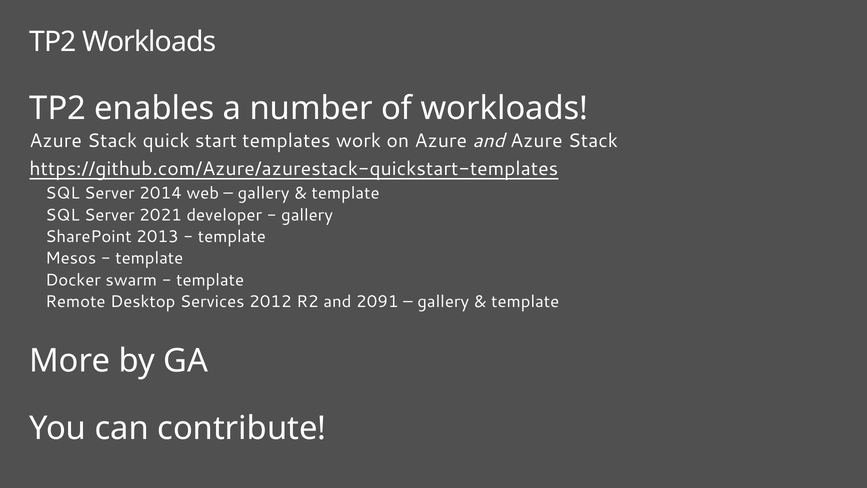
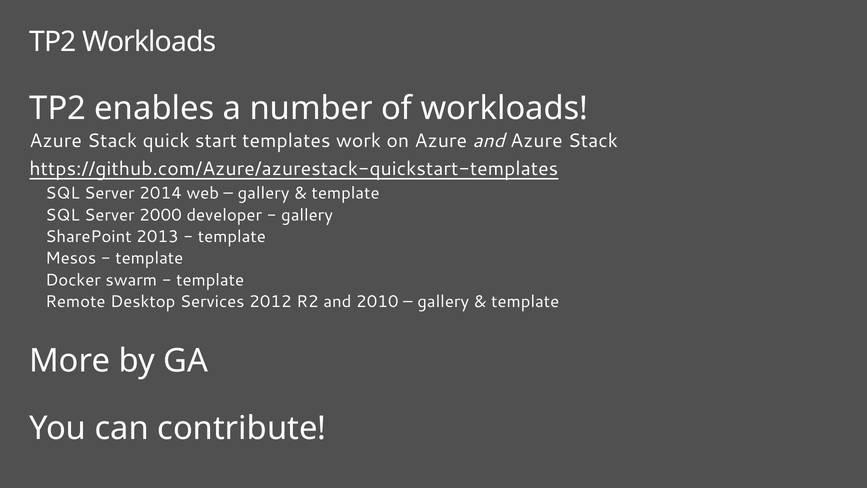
2021: 2021 -> 2000
2091: 2091 -> 2010
